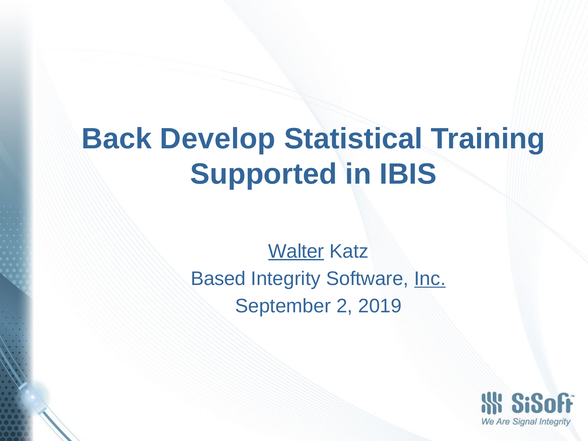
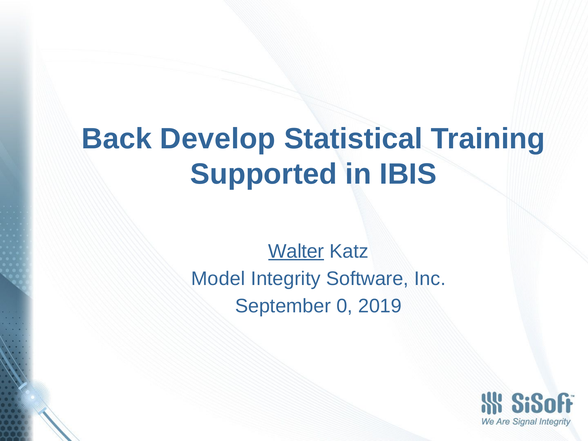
Based: Based -> Model
Inc underline: present -> none
2: 2 -> 0
